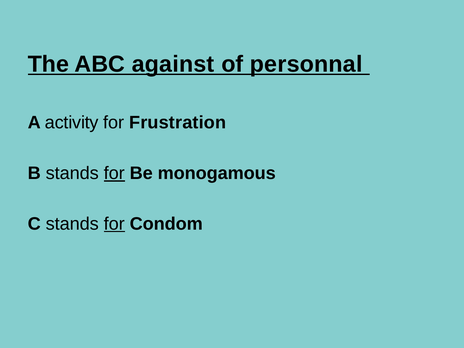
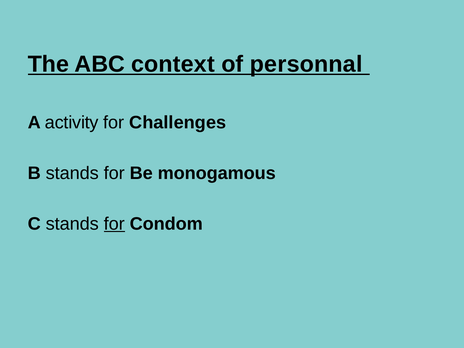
against: against -> context
Frustration: Frustration -> Challenges
for at (114, 173) underline: present -> none
